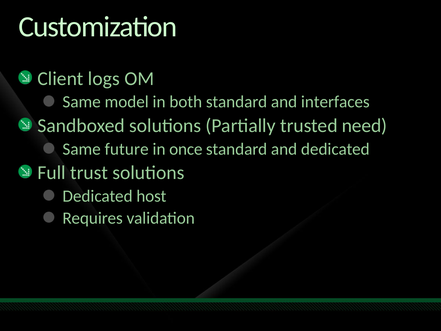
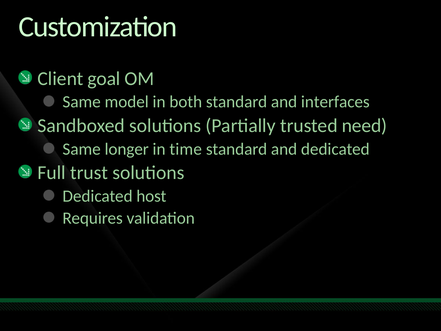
logs: logs -> goal
future: future -> longer
once: once -> time
